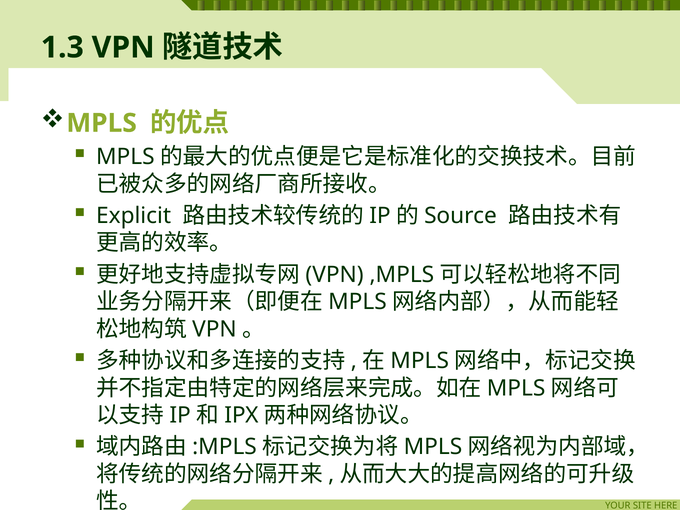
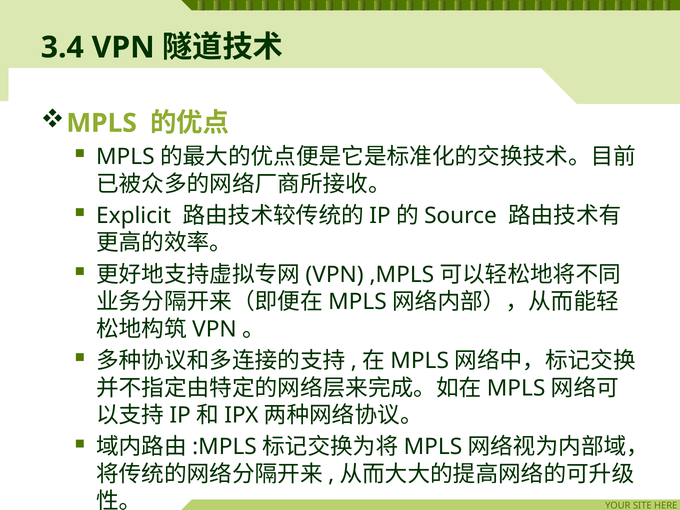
1.3: 1.3 -> 3.4
